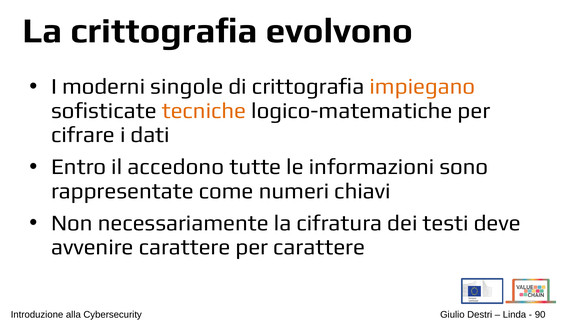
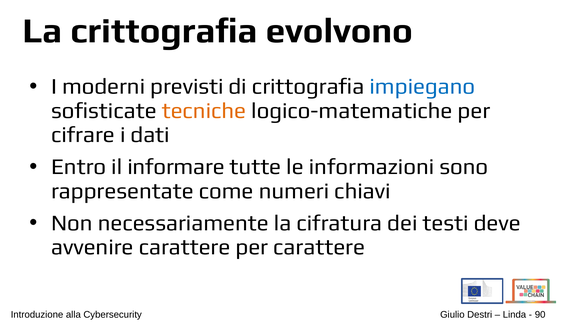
singole: singole -> previsti
impiegano colour: orange -> blue
accedono: accedono -> informare
